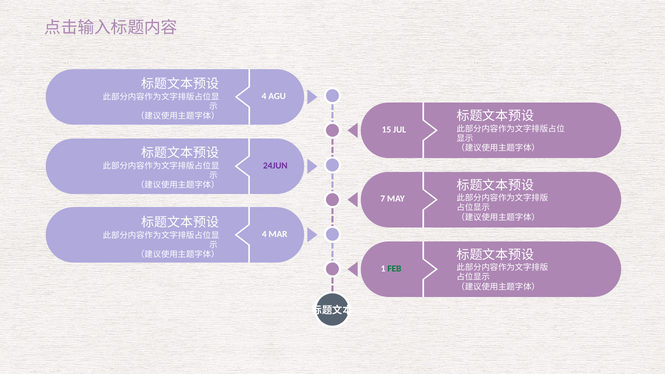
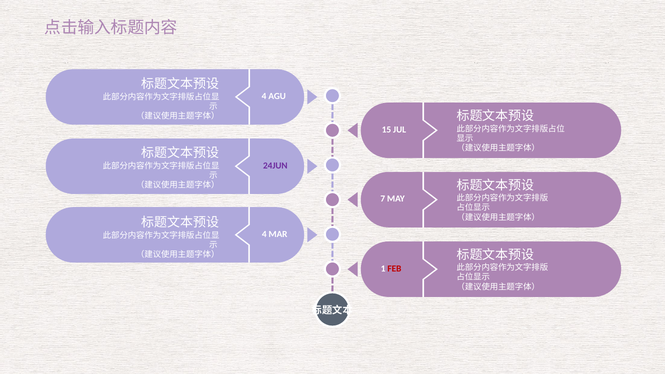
FEB colour: green -> red
